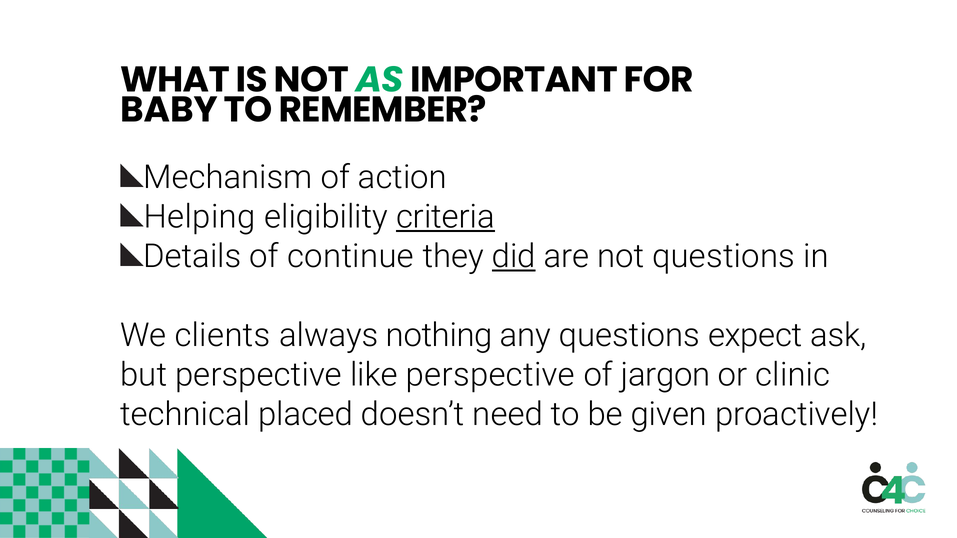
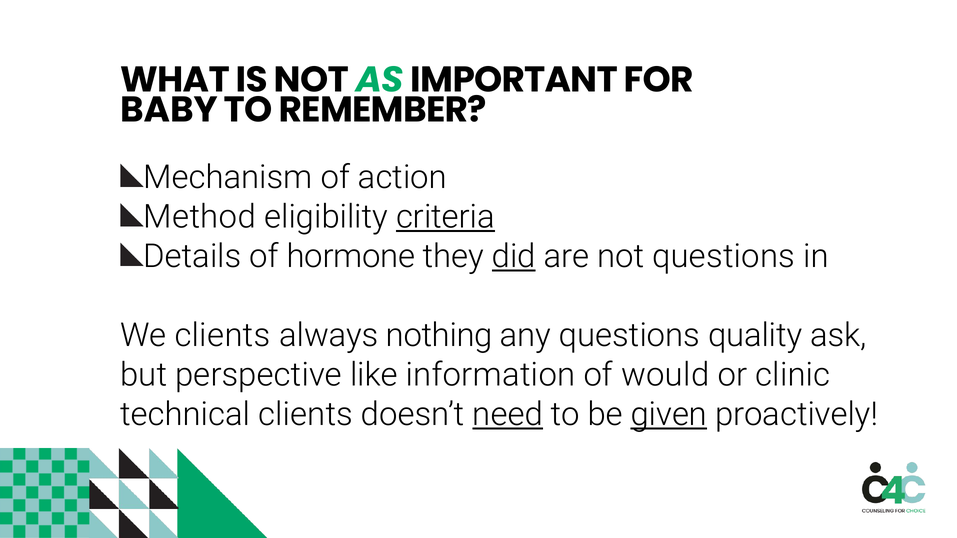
Helping: Helping -> Method
continue: continue -> hormone
expect: expect -> quality
like perspective: perspective -> information
jargon: jargon -> would
technical placed: placed -> clients
need underline: none -> present
given underline: none -> present
